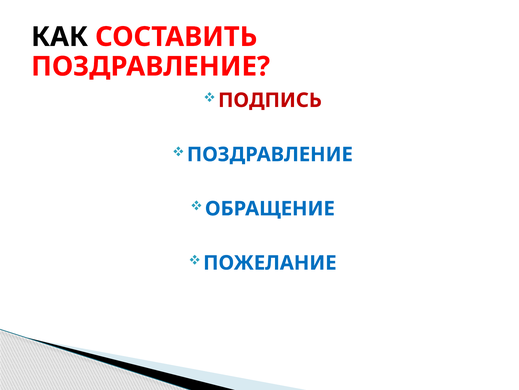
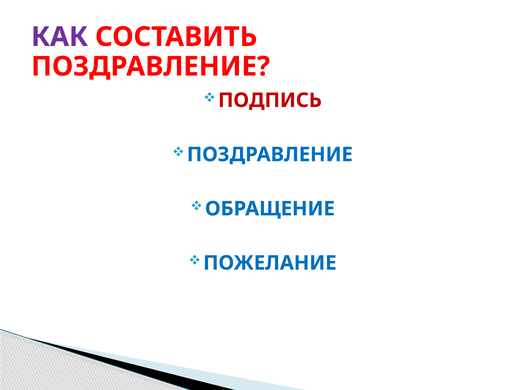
КАК colour: black -> purple
